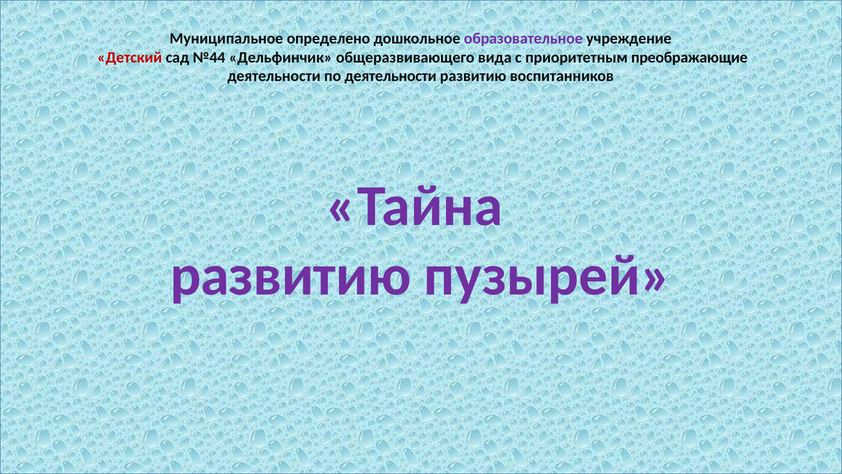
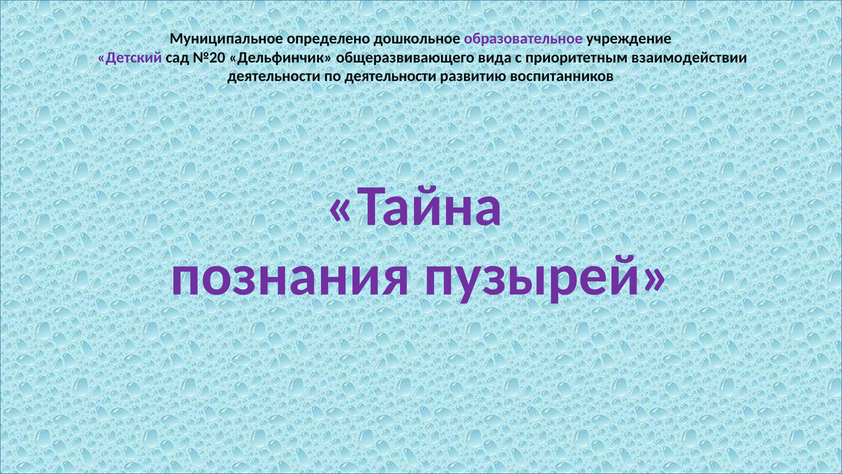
Детский colour: red -> purple
№44: №44 -> №20
преображающие: преображающие -> взаимодействии
развитию at (291, 276): развитию -> познания
